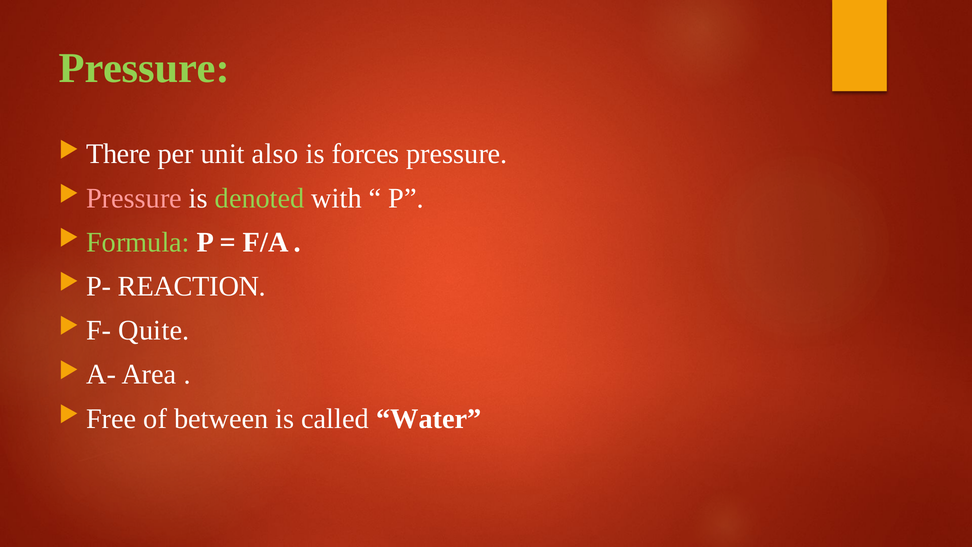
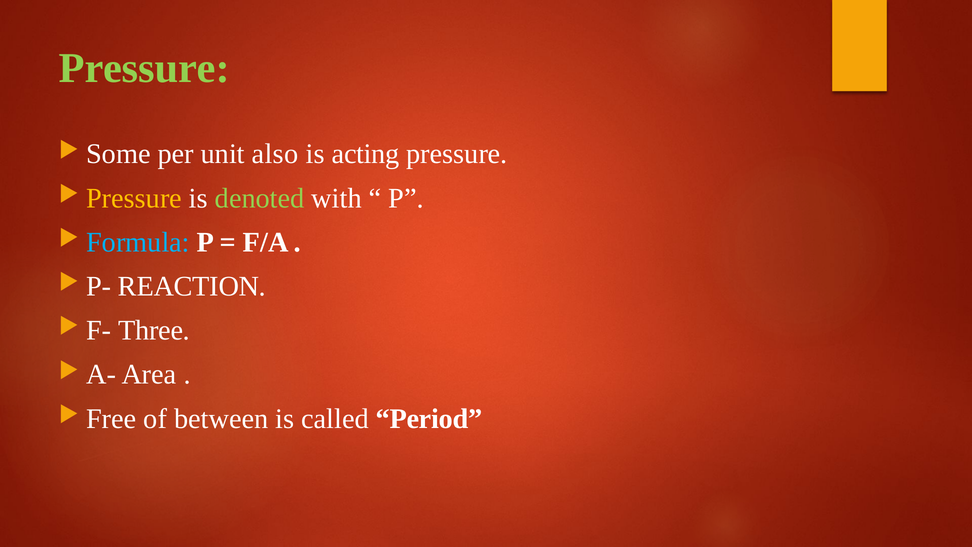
There: There -> Some
forces: forces -> acting
Pressure at (134, 198) colour: pink -> yellow
Formula colour: light green -> light blue
Quite: Quite -> Three
Water: Water -> Period
